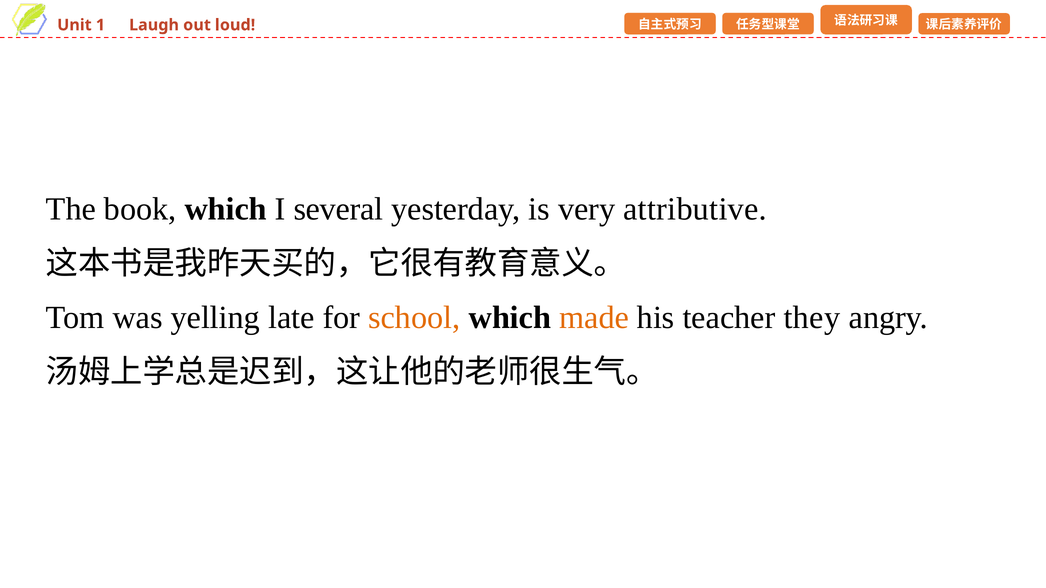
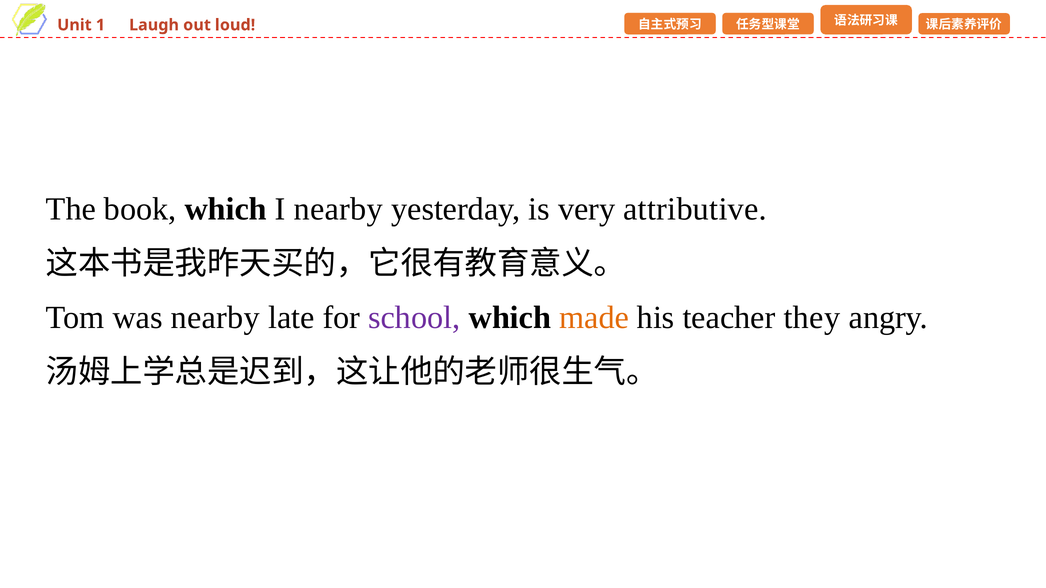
I several: several -> nearby
was yelling: yelling -> nearby
school colour: orange -> purple
